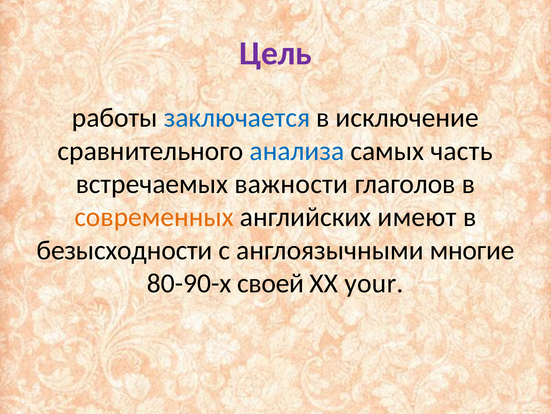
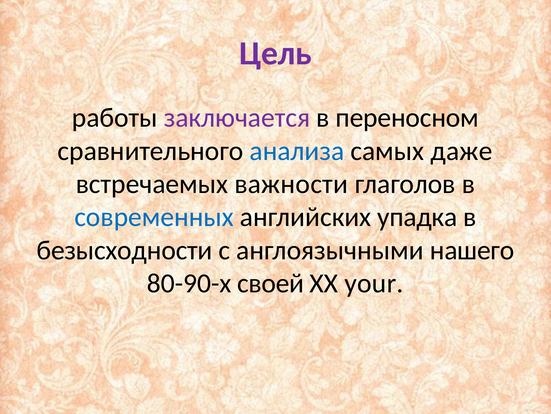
заключается colour: blue -> purple
исключение: исключение -> переносном
часть: часть -> даже
современных colour: orange -> blue
имеют: имеют -> упадка
многие: многие -> нашего
